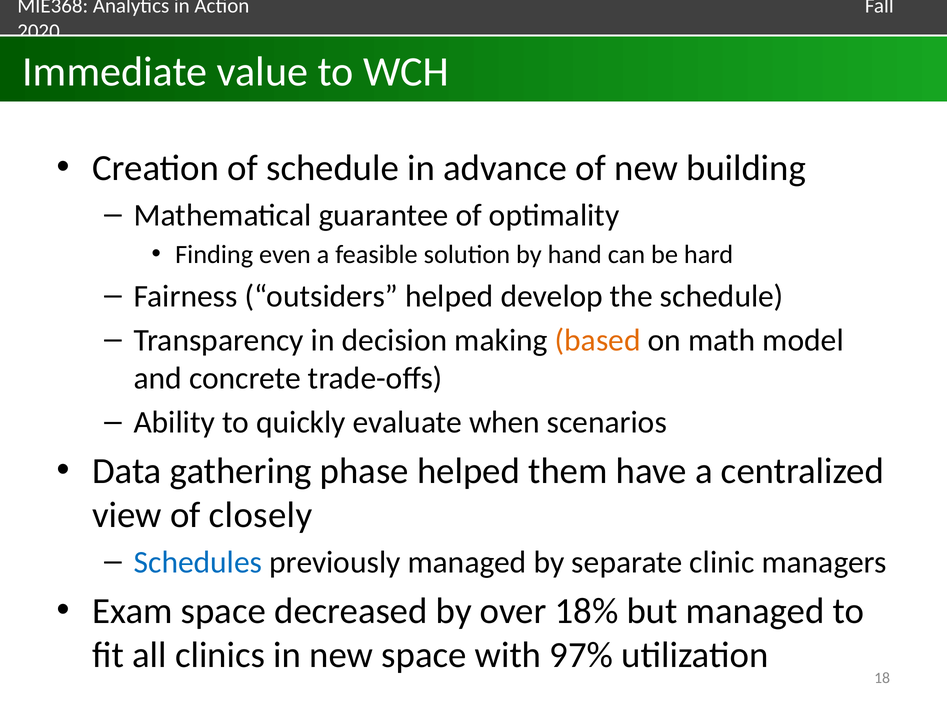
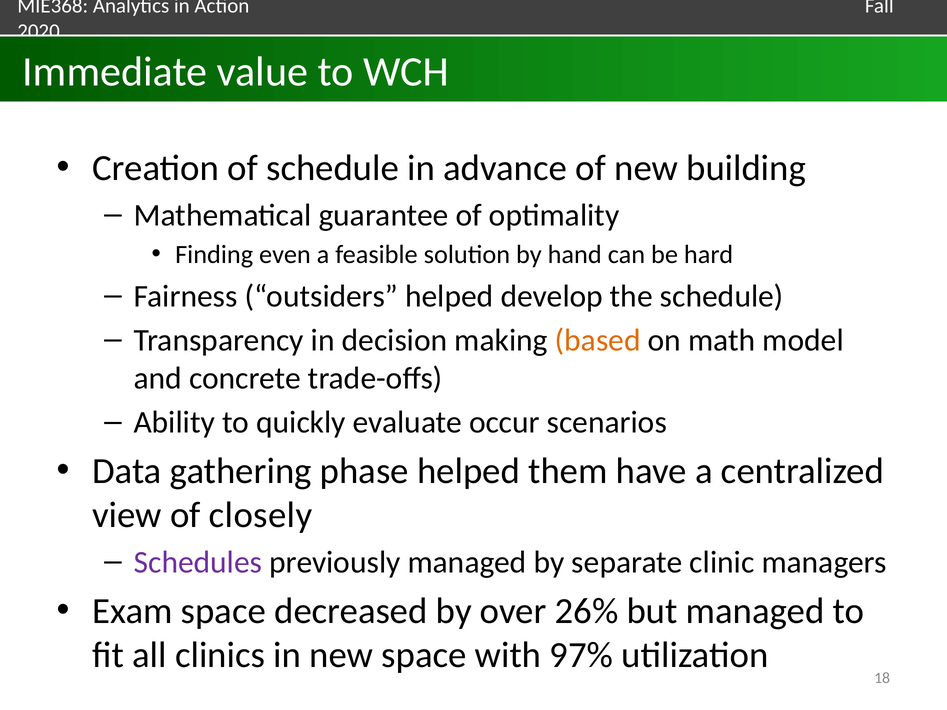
when: when -> occur
Schedules colour: blue -> purple
18%: 18% -> 26%
